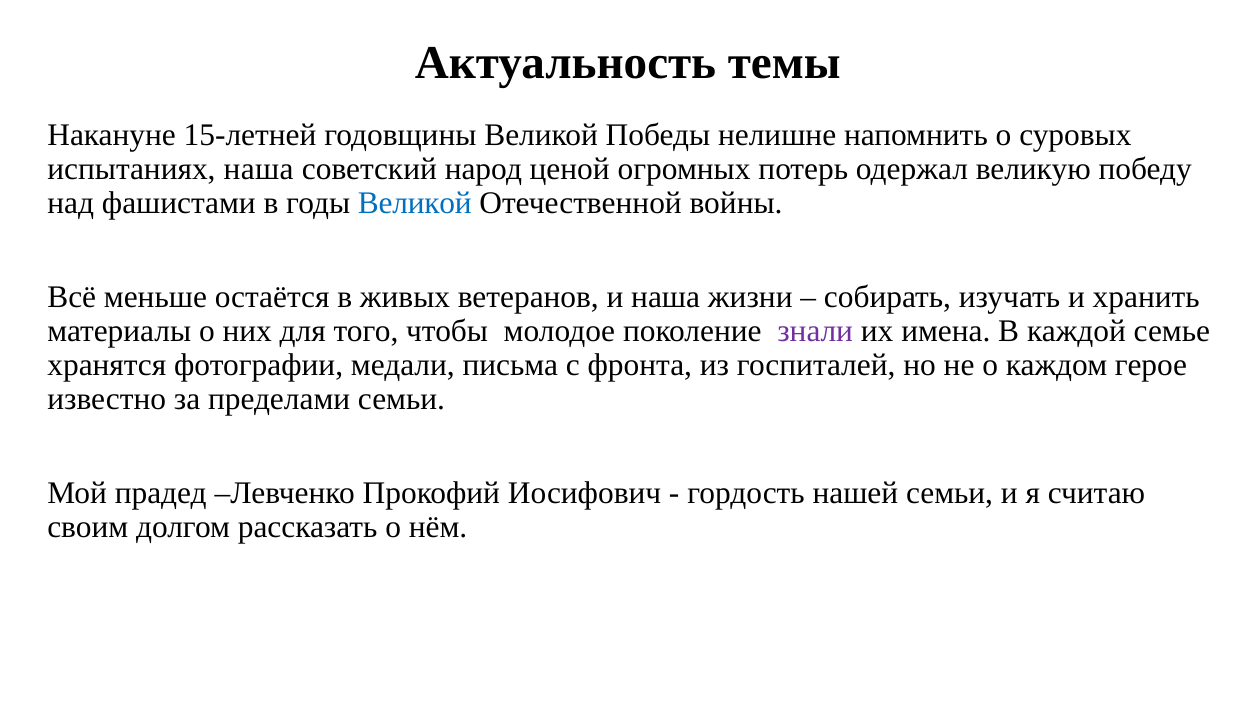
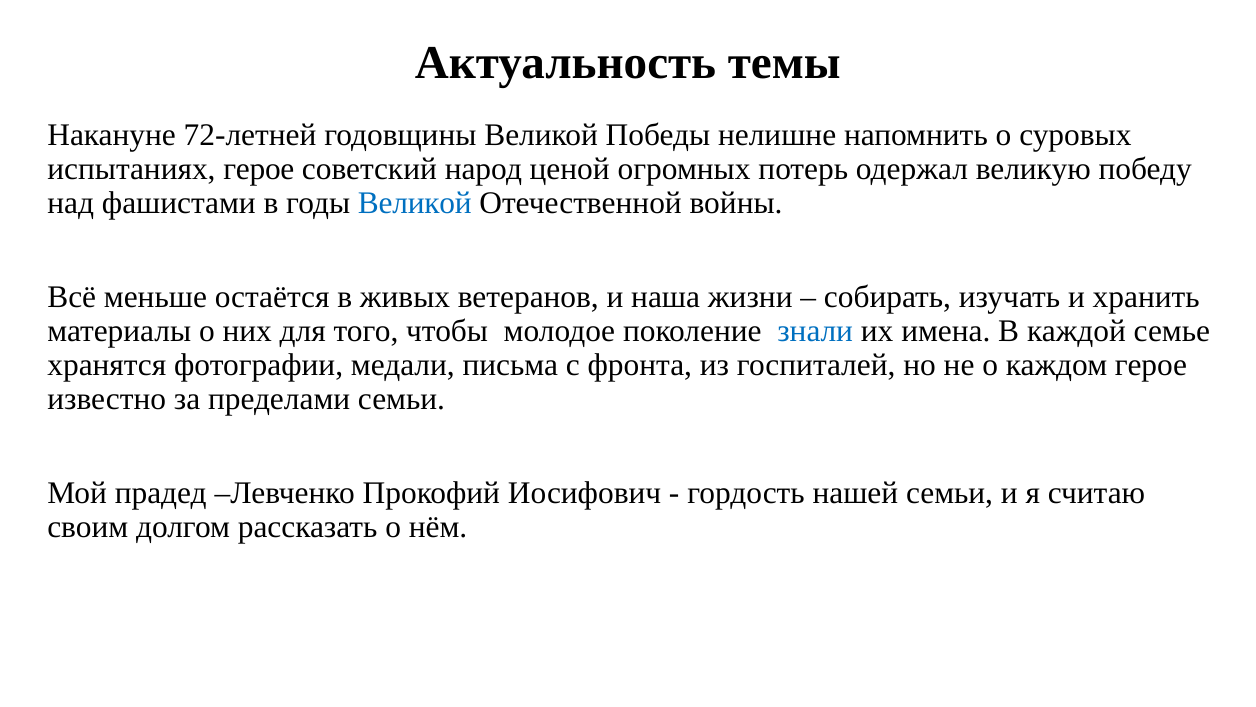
15-летней: 15-летней -> 72-летней
испытаниях наша: наша -> герое
знали colour: purple -> blue
